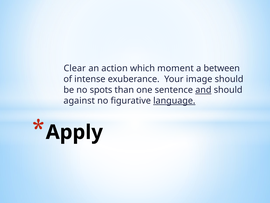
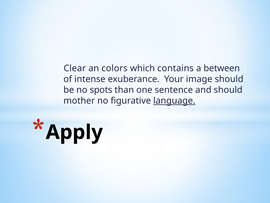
action: action -> colors
moment: moment -> contains
and underline: present -> none
against: against -> mother
